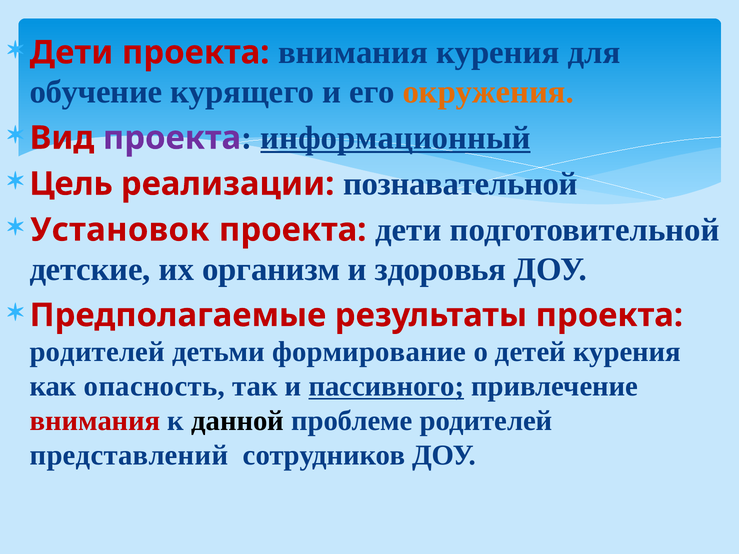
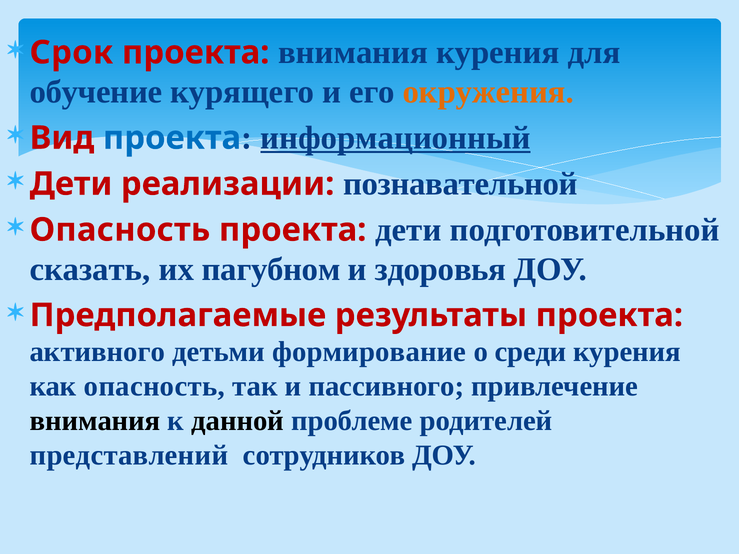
Дети at (71, 53): Дети -> Срок
проекта at (172, 138) colour: purple -> blue
Цель at (71, 184): Цель -> Дети
Установок at (120, 230): Установок -> Опасность
детские: детские -> сказать
организм: организм -> пагубном
родителей at (97, 352): родителей -> активного
детей: детей -> среди
пассивного underline: present -> none
внимания at (95, 421) colour: red -> black
